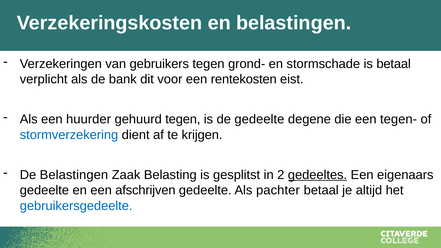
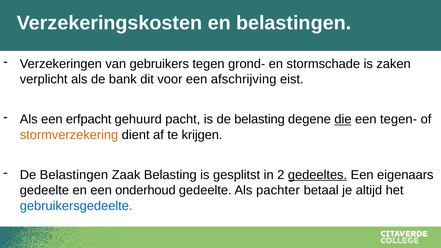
is betaal: betaal -> zaken
rentekosten: rentekosten -> afschrijving
huurder: huurder -> erfpacht
gehuurd tegen: tegen -> pacht
de gedeelte: gedeelte -> belasting
die underline: none -> present
stormverzekering colour: blue -> orange
afschrijven: afschrijven -> onderhoud
